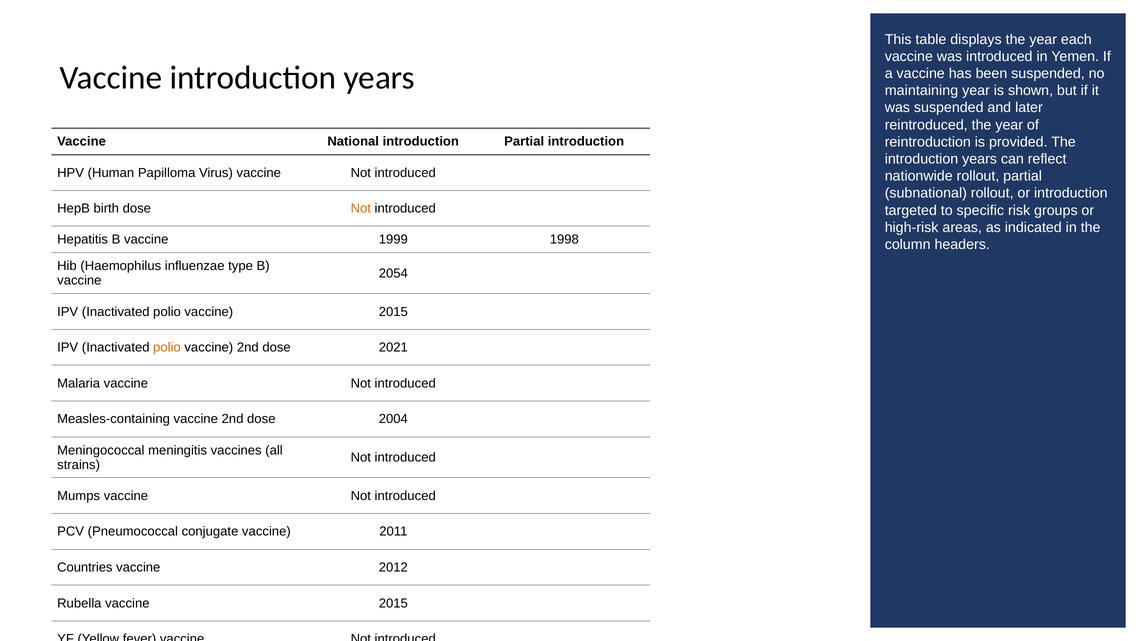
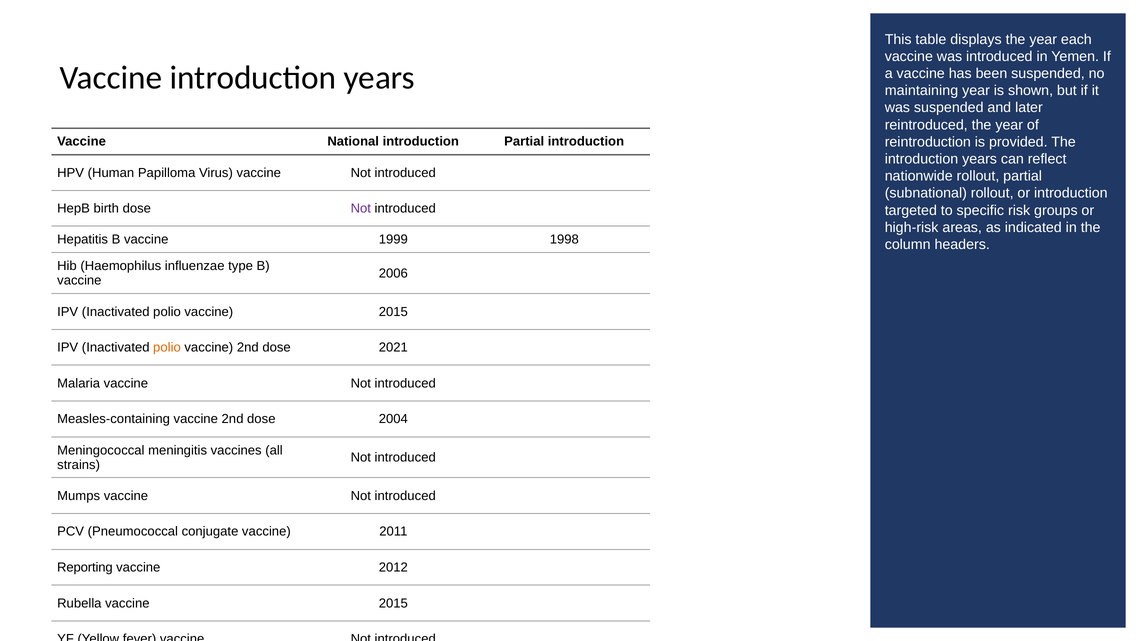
Not at (361, 209) colour: orange -> purple
2054: 2054 -> 2006
Countries: Countries -> Reporting
